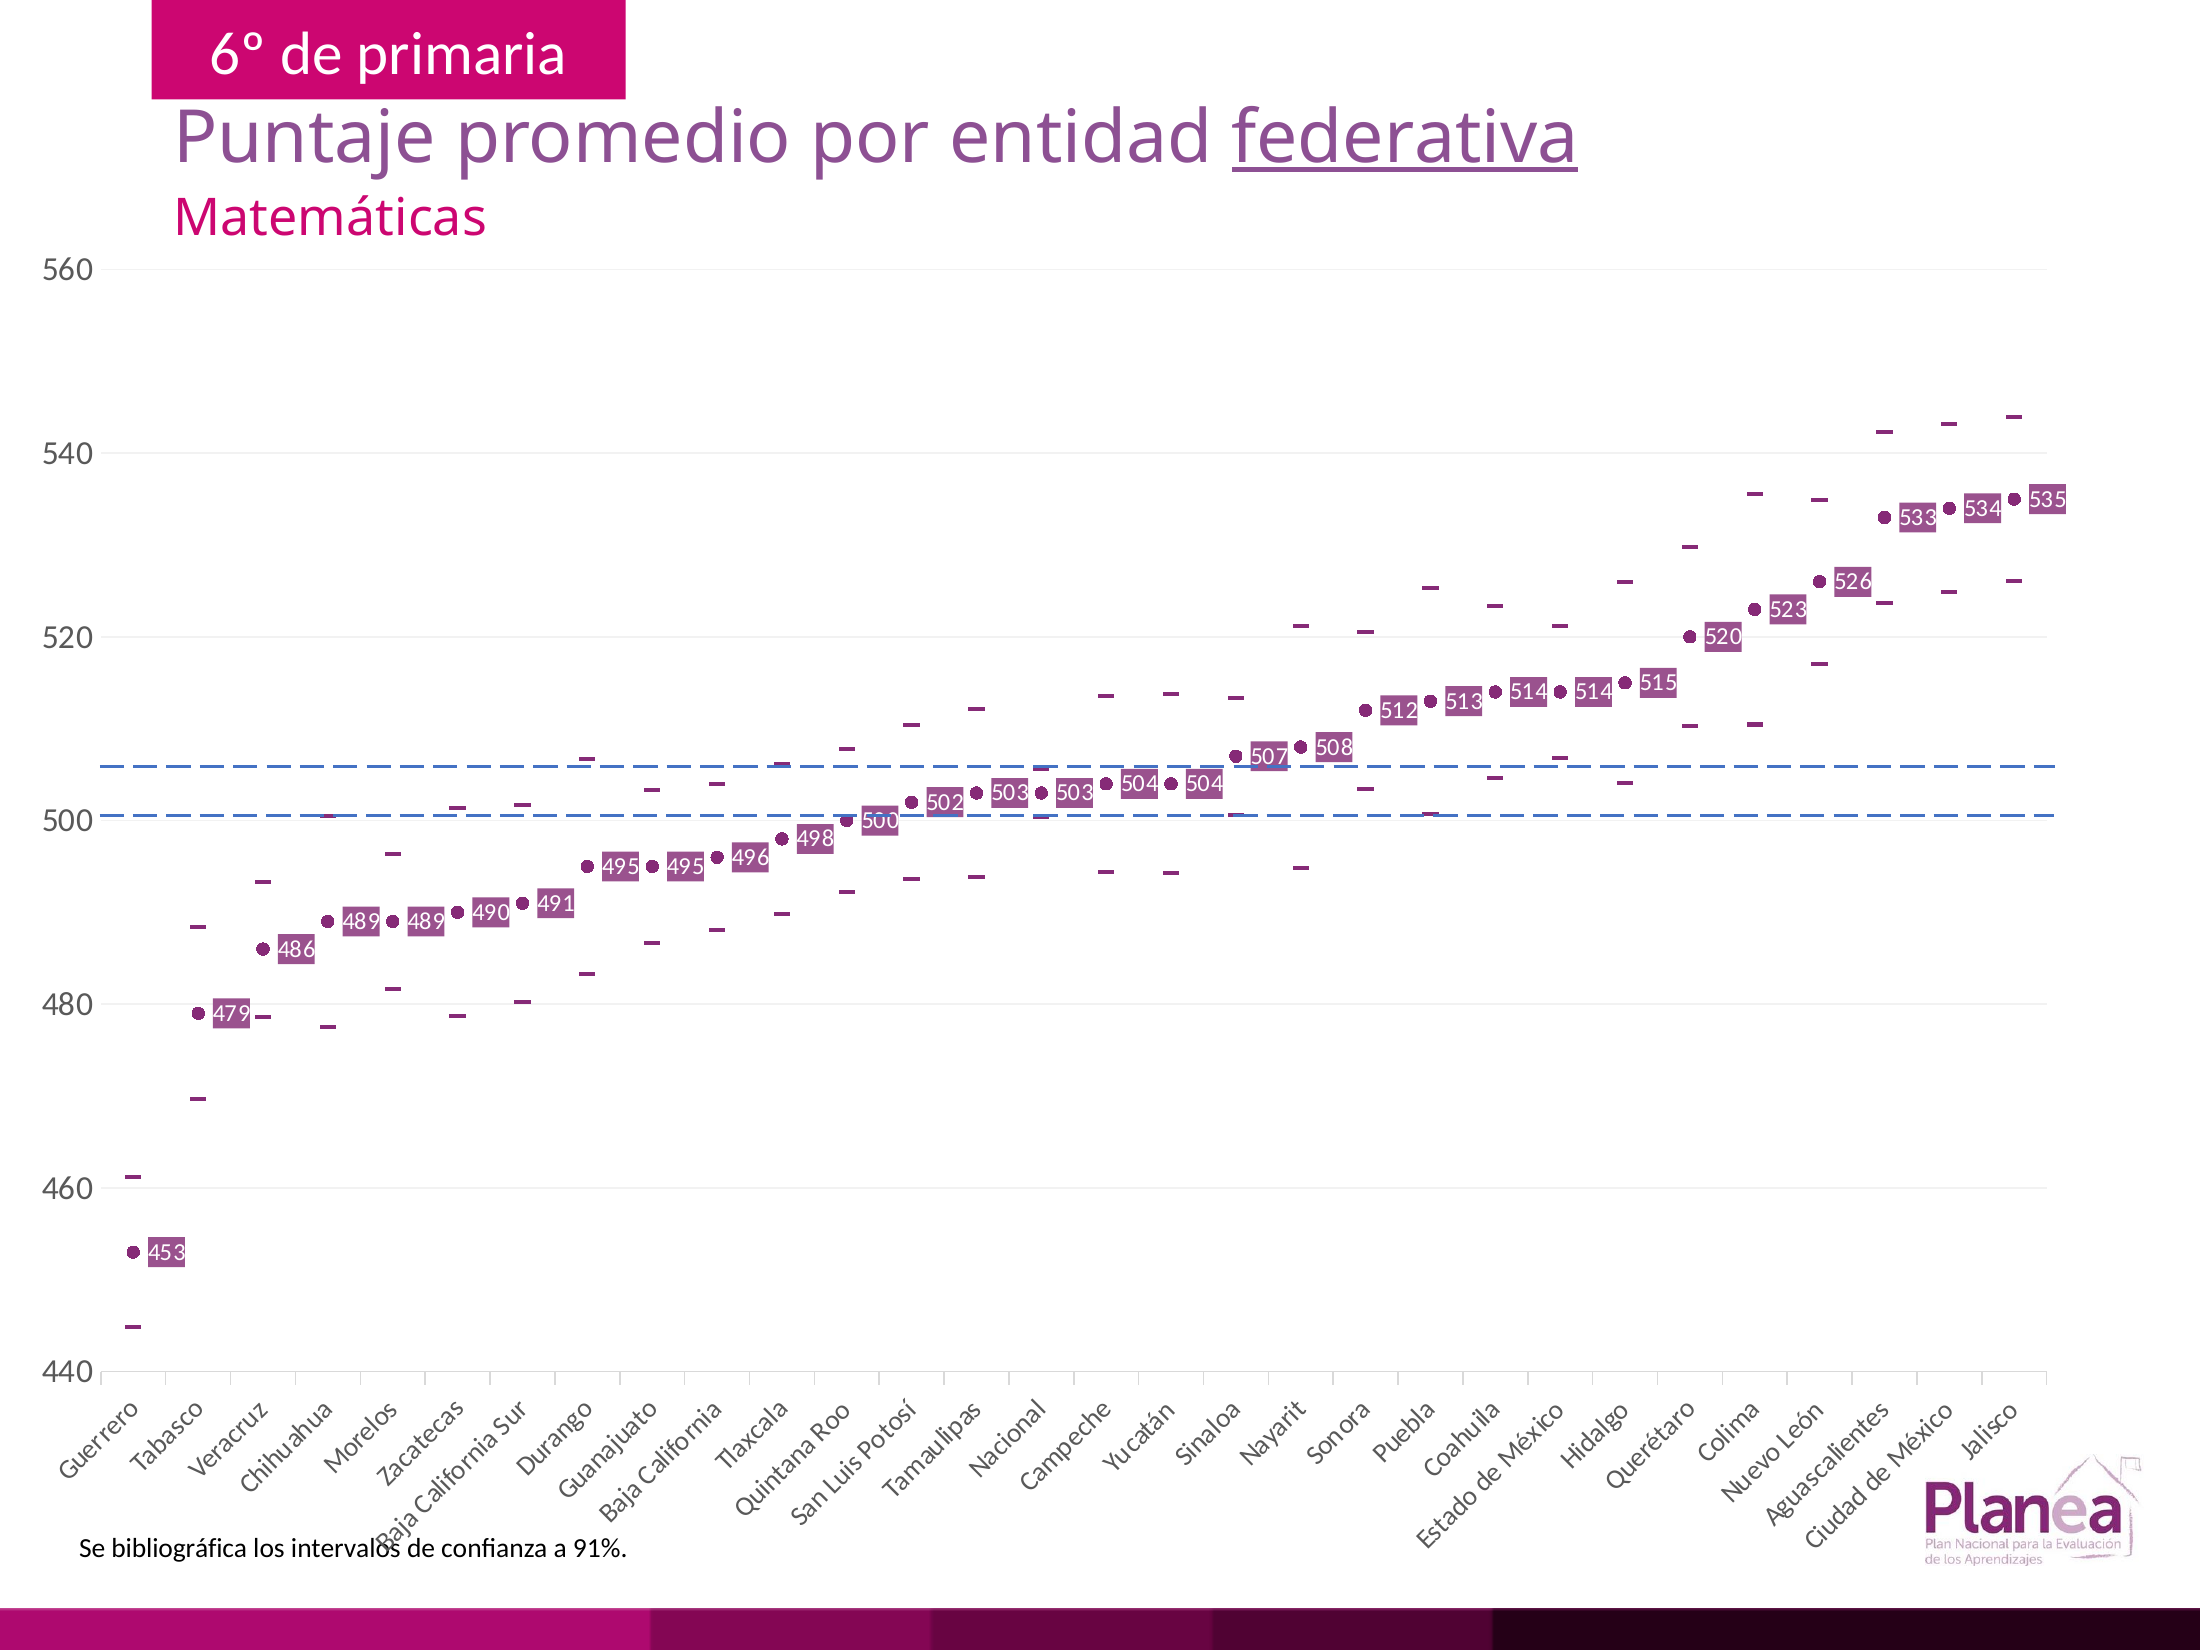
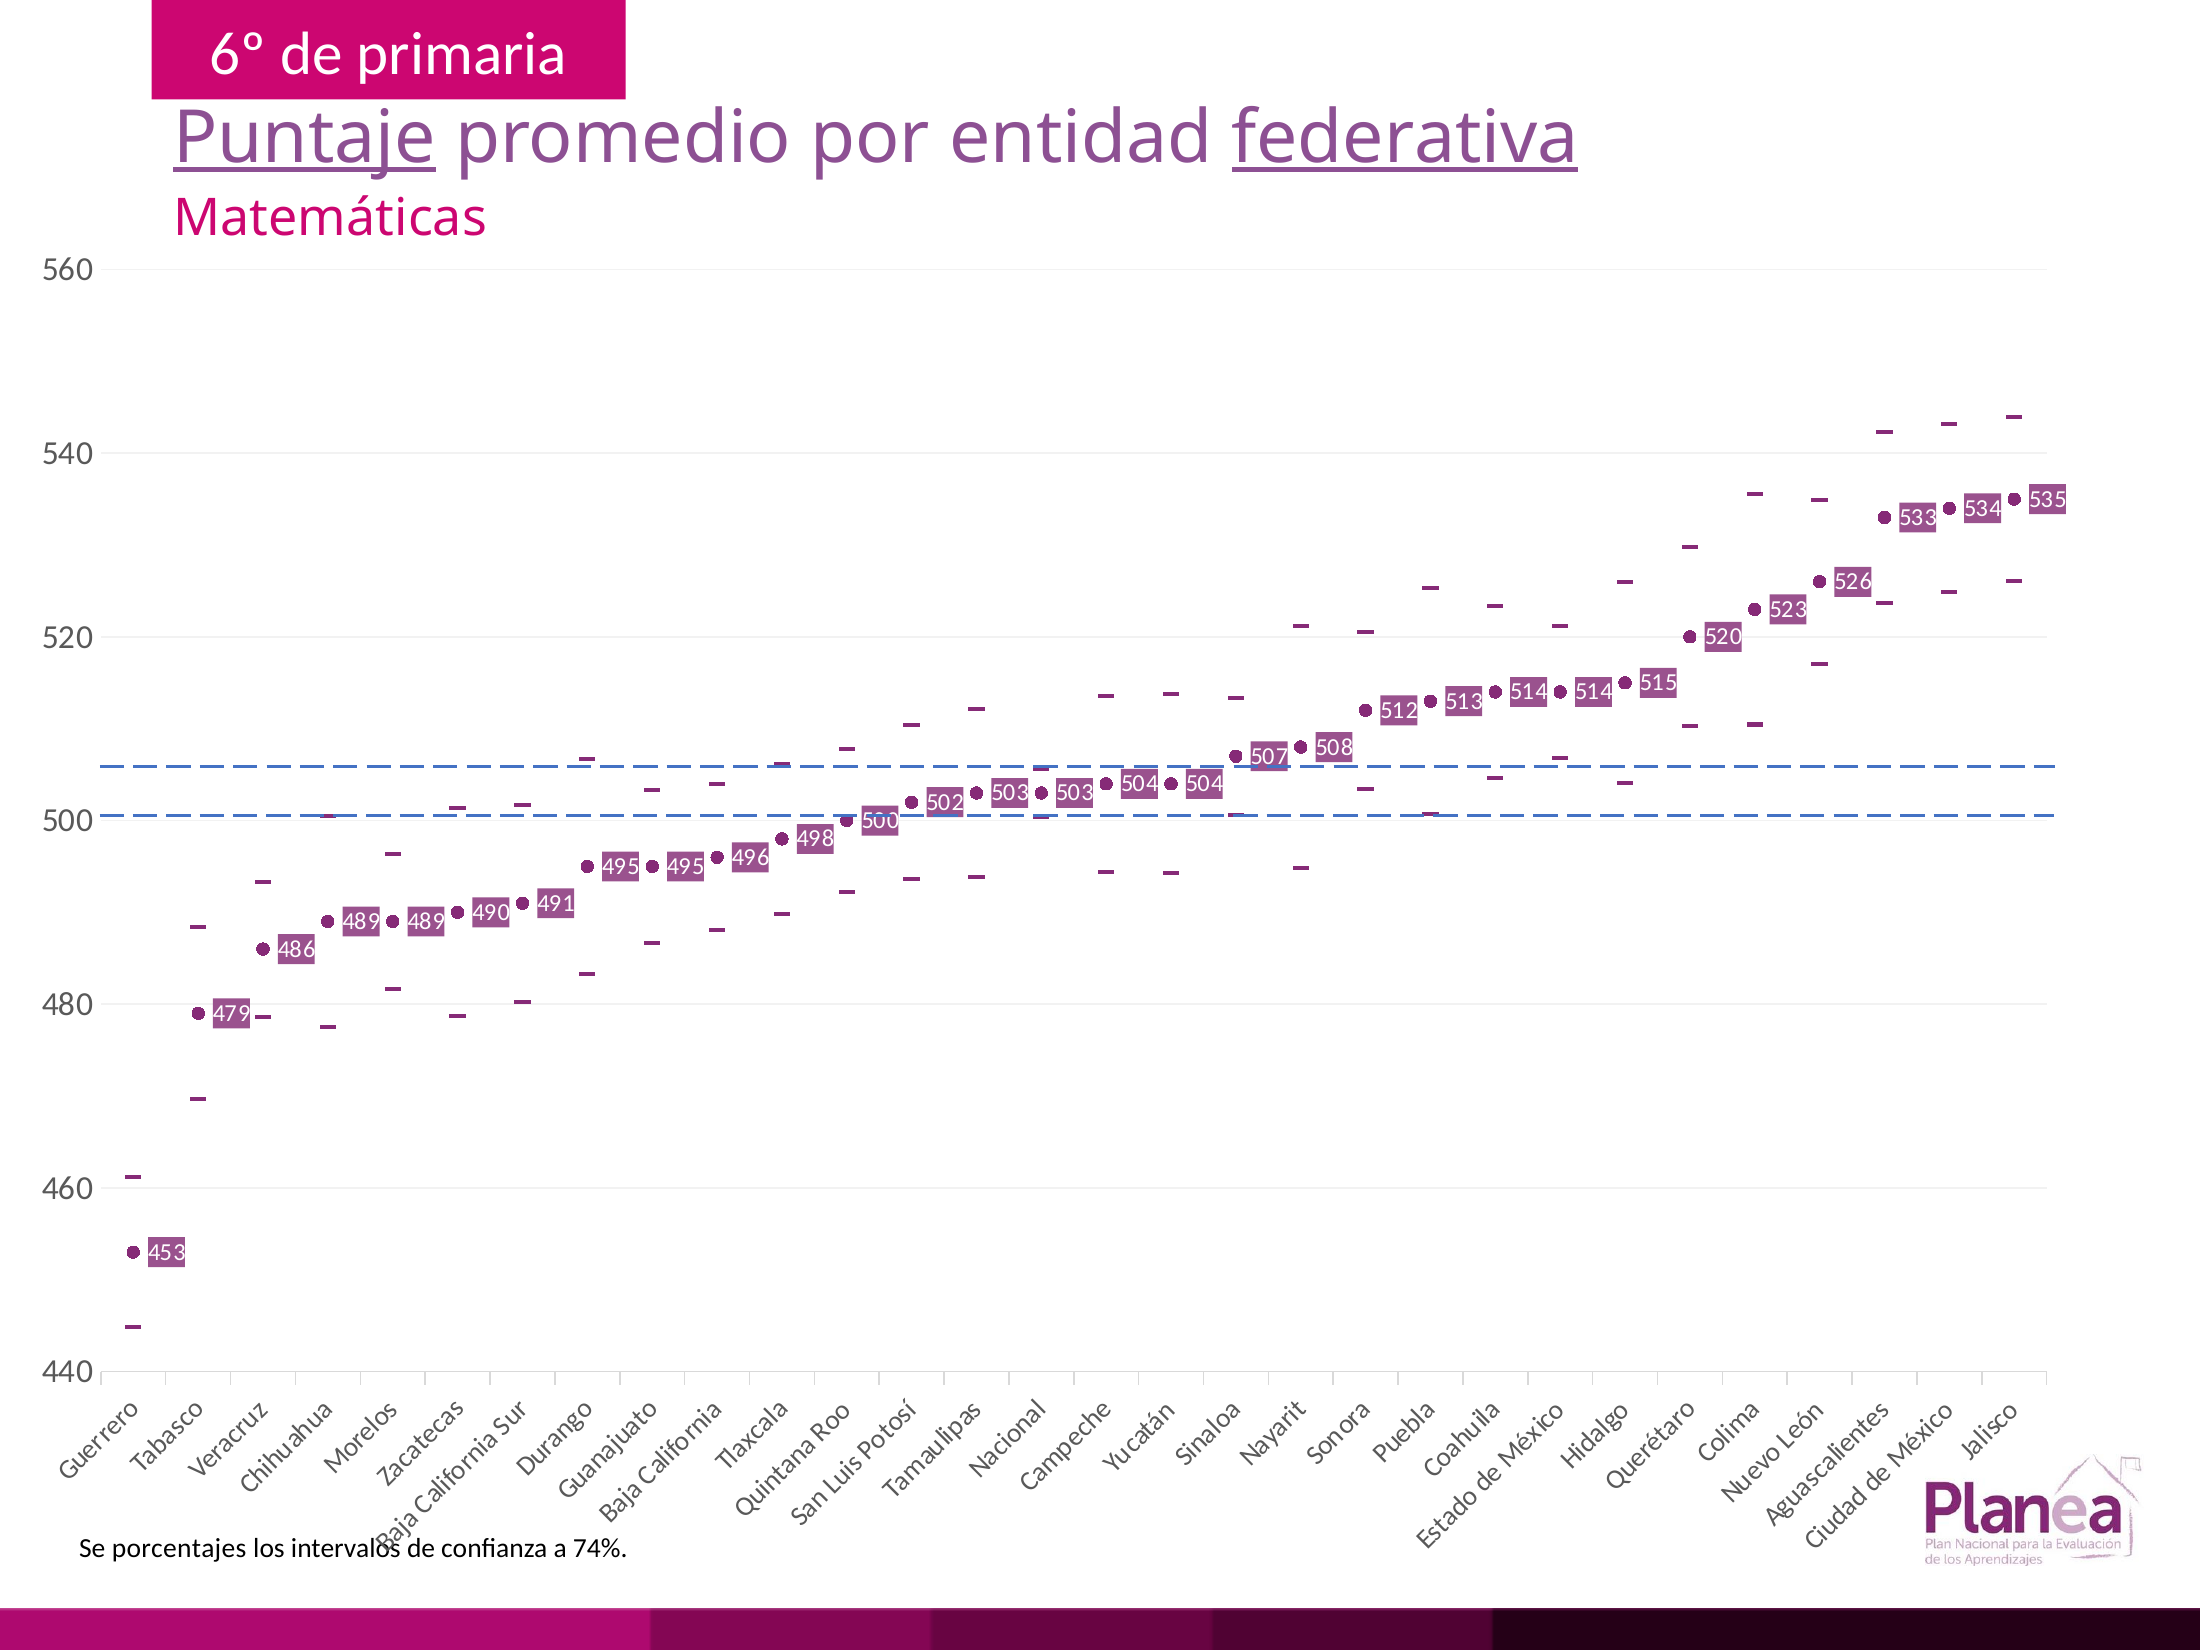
Puntaje underline: none -> present
bibliográfica: bibliográfica -> porcentajes
91%: 91% -> 74%
